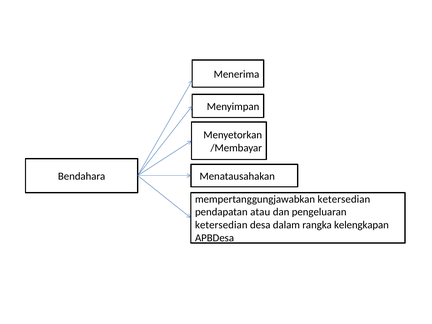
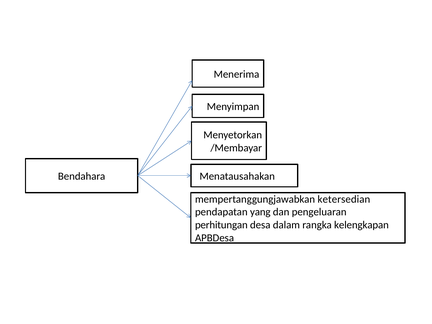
atau: atau -> yang
ketersedian at (221, 225): ketersedian -> perhitungan
